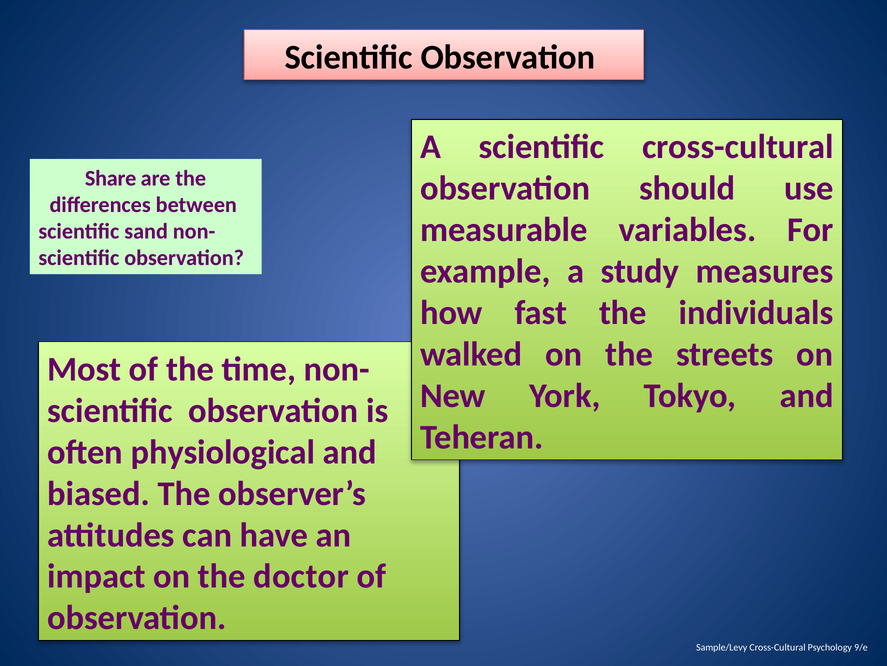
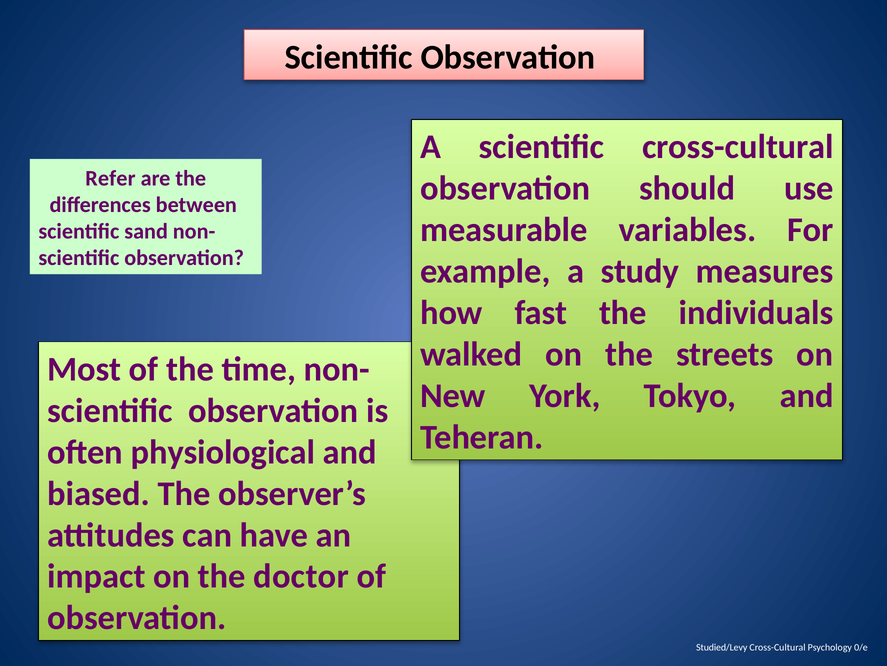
Share: Share -> Refer
Sample/Levy: Sample/Levy -> Studied/Levy
9/e: 9/e -> 0/e
